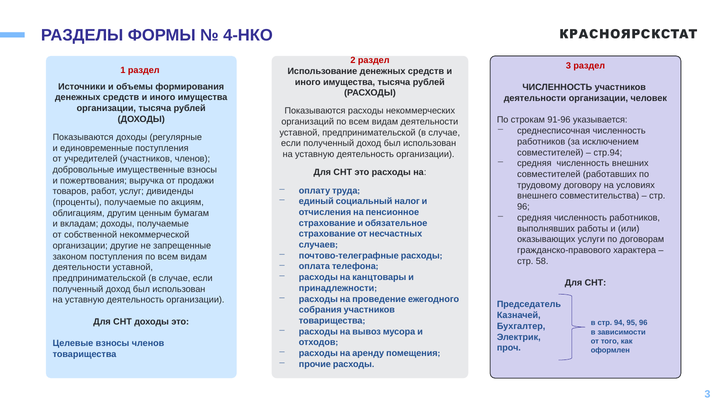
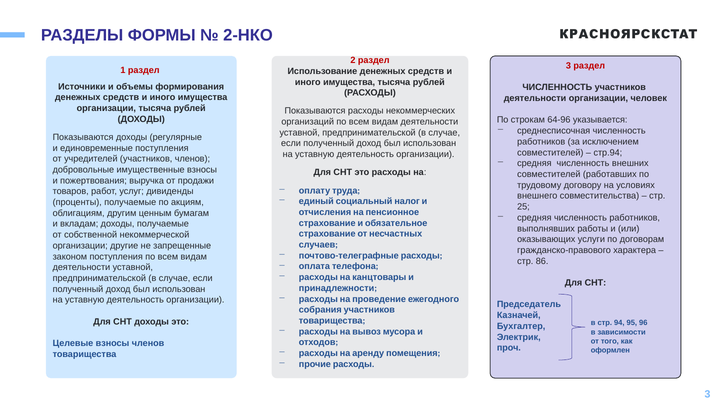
4-НКО: 4-НКО -> 2-НКО
91-96: 91-96 -> 64-96
96 at (523, 207): 96 -> 25
58: 58 -> 86
